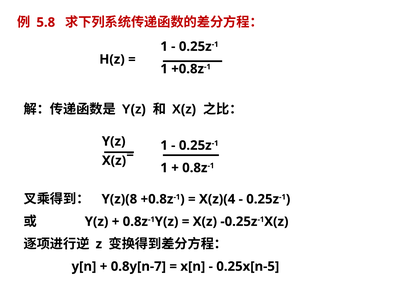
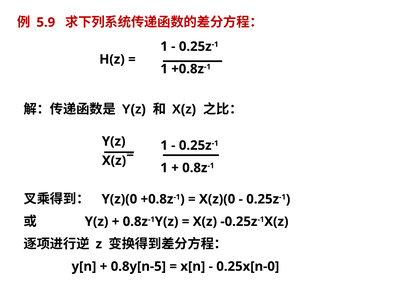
5.8: 5.8 -> 5.9
Y(z)(8: Y(z)(8 -> Y(z)(0
X(z)(4: X(z)(4 -> X(z)(0
0.8y[n-7: 0.8y[n-7 -> 0.8y[n-5
0.25x[n-5: 0.25x[n-5 -> 0.25x[n-0
